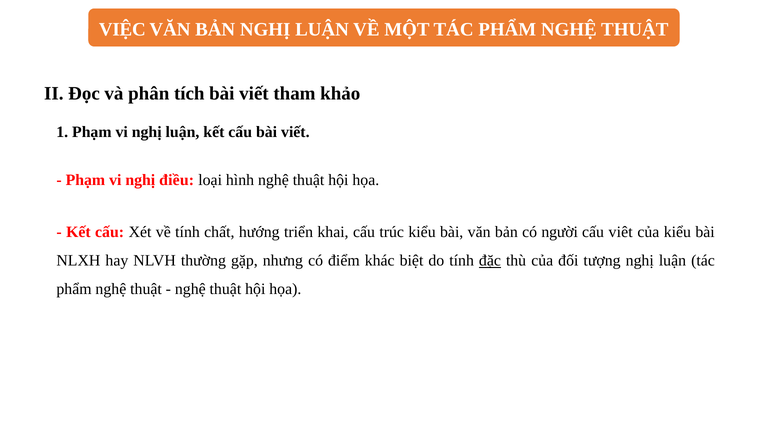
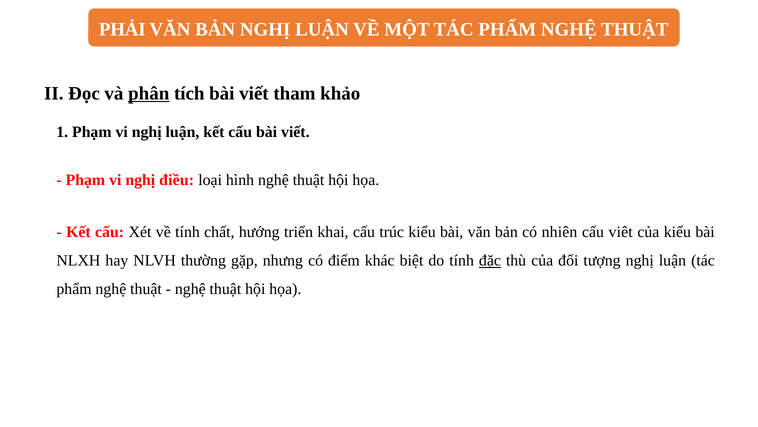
VIỆC: VIỆC -> PHẢI
phân underline: none -> present
người: người -> nhiên
